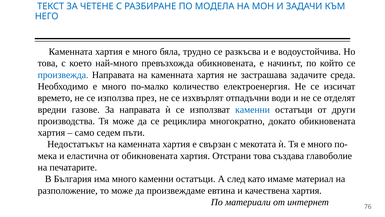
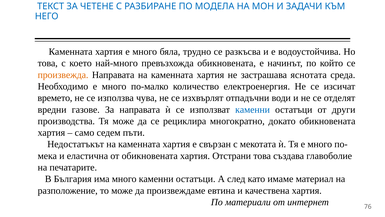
произвежда colour: blue -> orange
задачите: задачите -> яснотата
през: през -> чува
